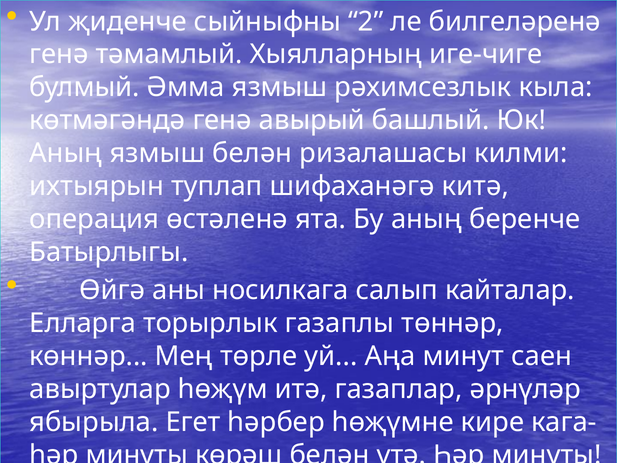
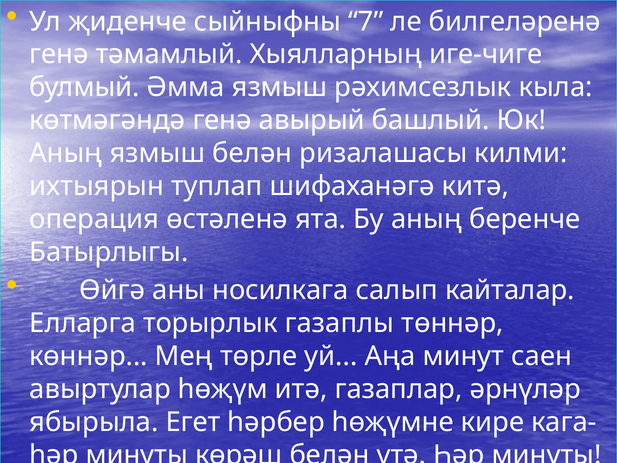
2: 2 -> 7
